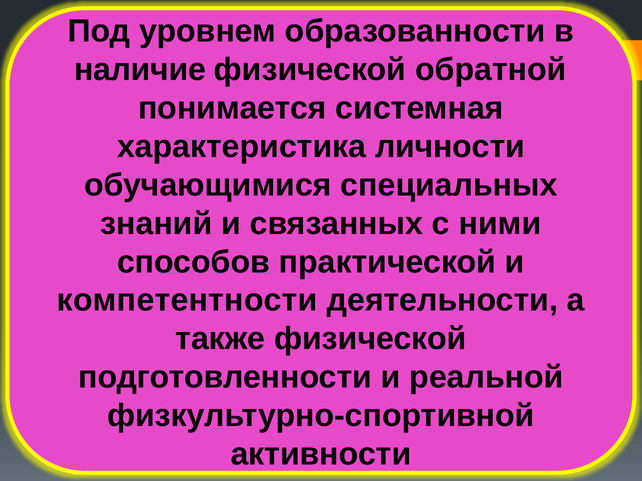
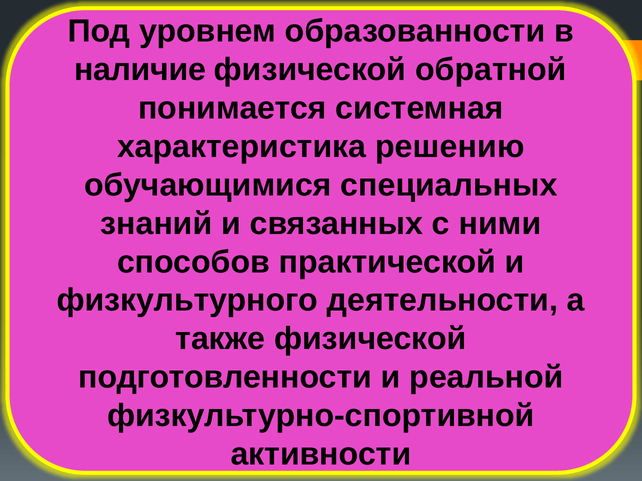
личности: личности -> решению
компетентности: компетентности -> физкультурного
